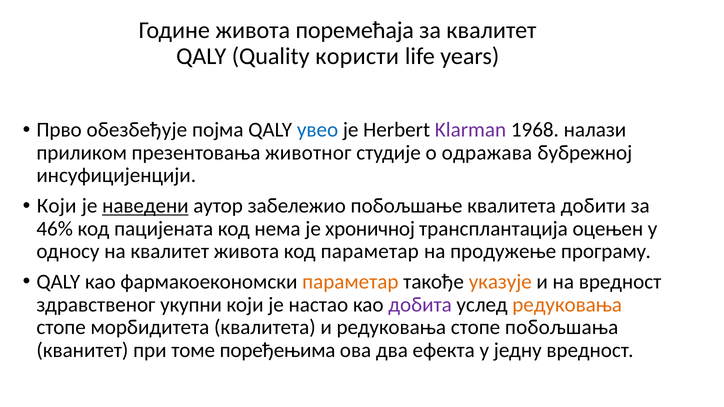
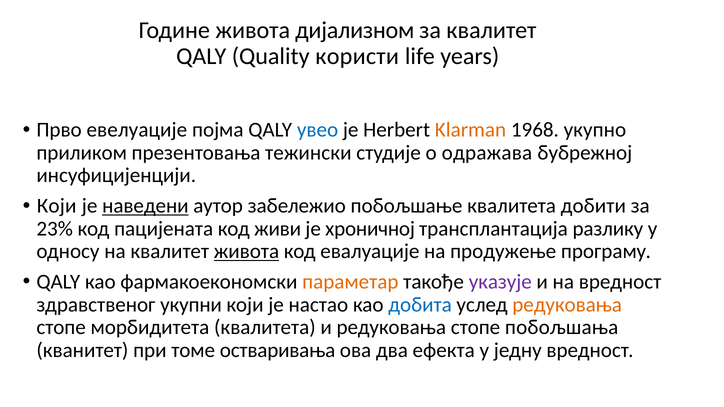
поремећаја: поремећаја -> дијализном
обезбеђује: обезбеђује -> евелуације
Klarman colour: purple -> orange
налази: налази -> укупно
животног: животног -> тежински
46%: 46% -> 23%
нема: нема -> живи
оцењен: оцењен -> разлику
живота at (246, 252) underline: none -> present
код параметар: параметар -> евалуације
указује colour: orange -> purple
добита colour: purple -> blue
поређењима: поређењима -> оствaривања
